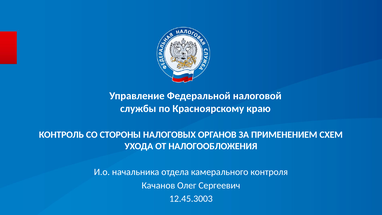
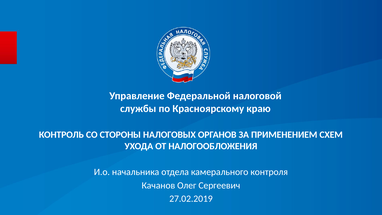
12.45.3003: 12.45.3003 -> 27.02.2019
